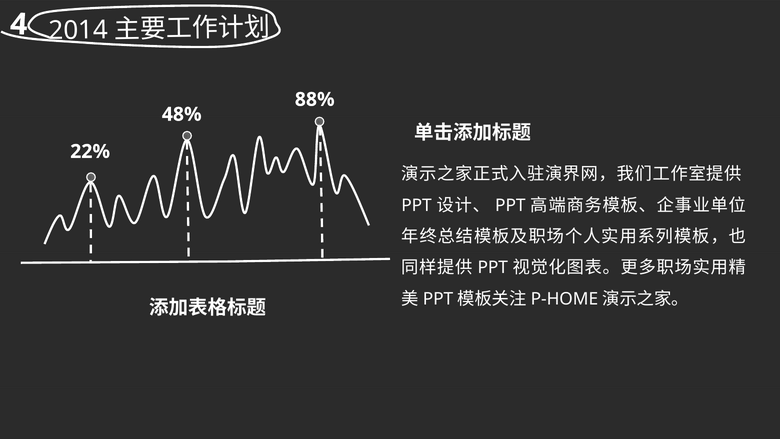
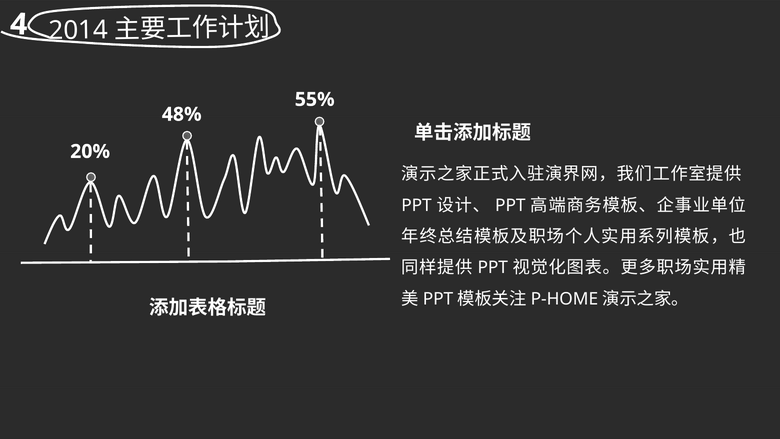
88%: 88% -> 55%
22%: 22% -> 20%
